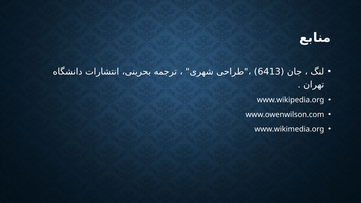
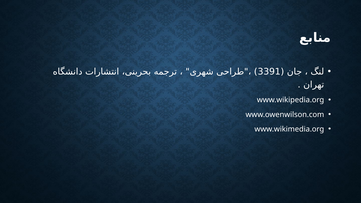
6413: 6413 -> 3391
